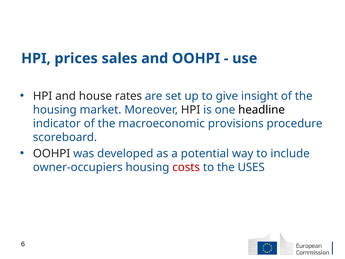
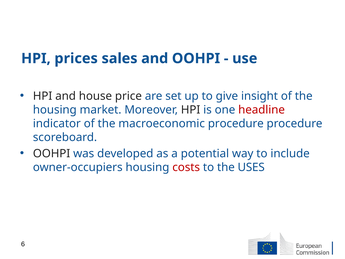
rates: rates -> price
headline colour: black -> red
macroeconomic provisions: provisions -> procedure
